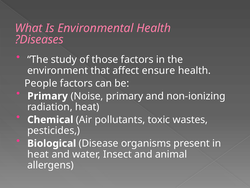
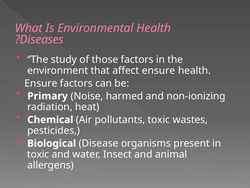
People at (41, 83): People -> Ensure
Noise primary: primary -> harmed
heat at (38, 154): heat -> toxic
